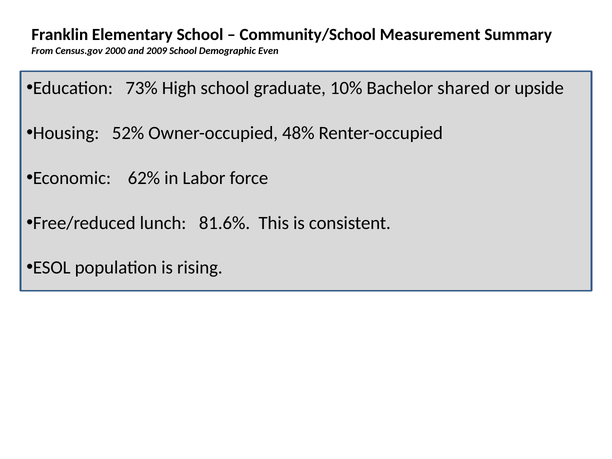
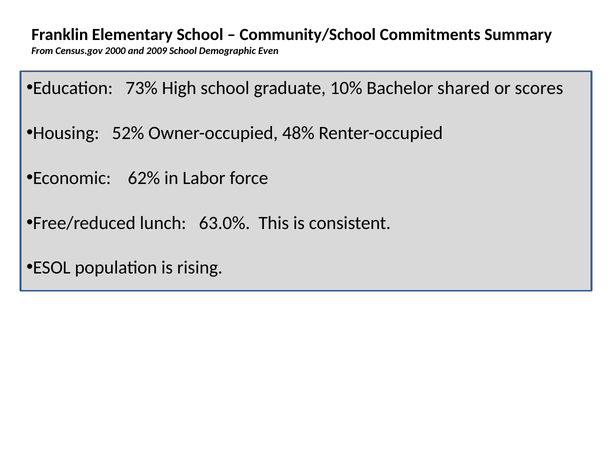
Measurement: Measurement -> Commitments
upside: upside -> scores
81.6%: 81.6% -> 63.0%
